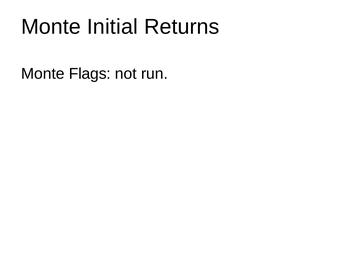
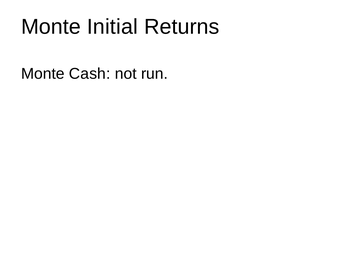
Flags: Flags -> Cash
